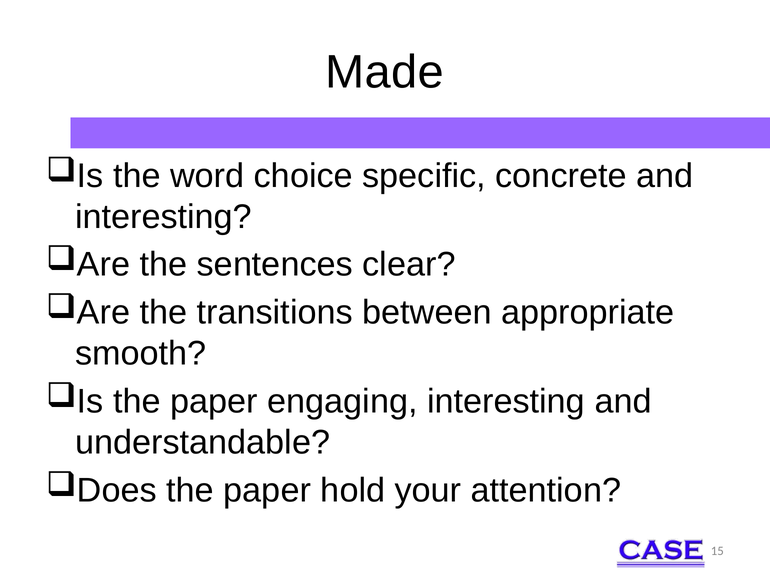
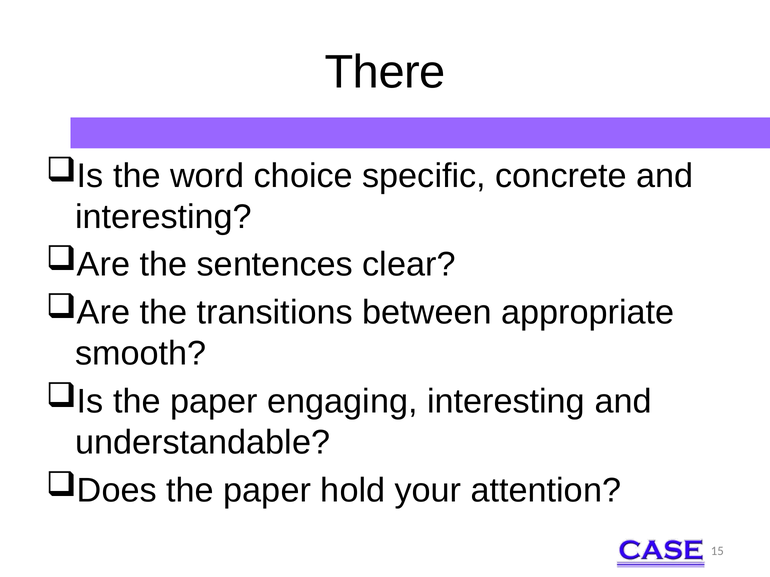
Made: Made -> There
